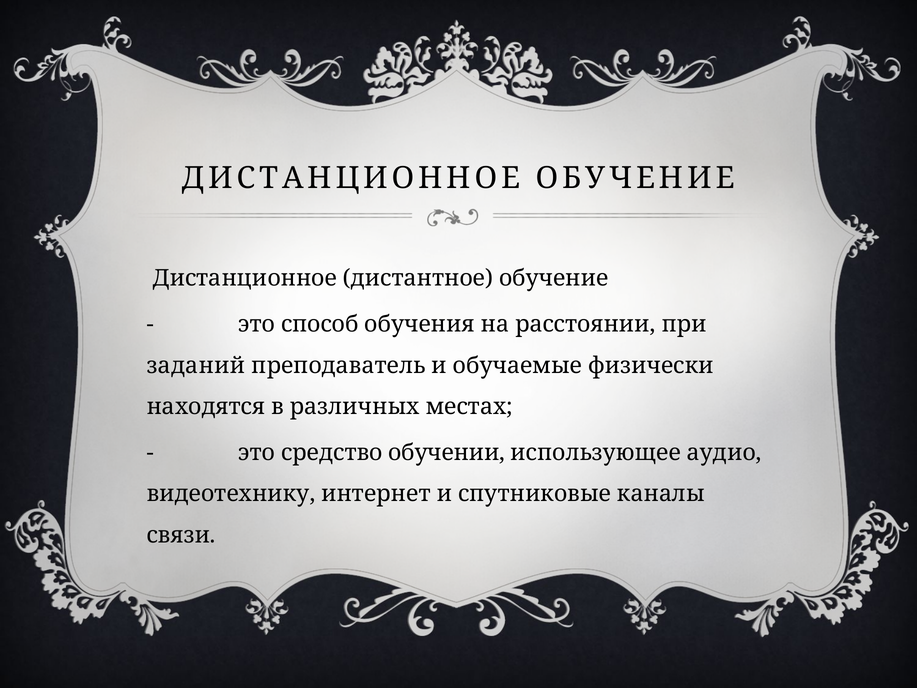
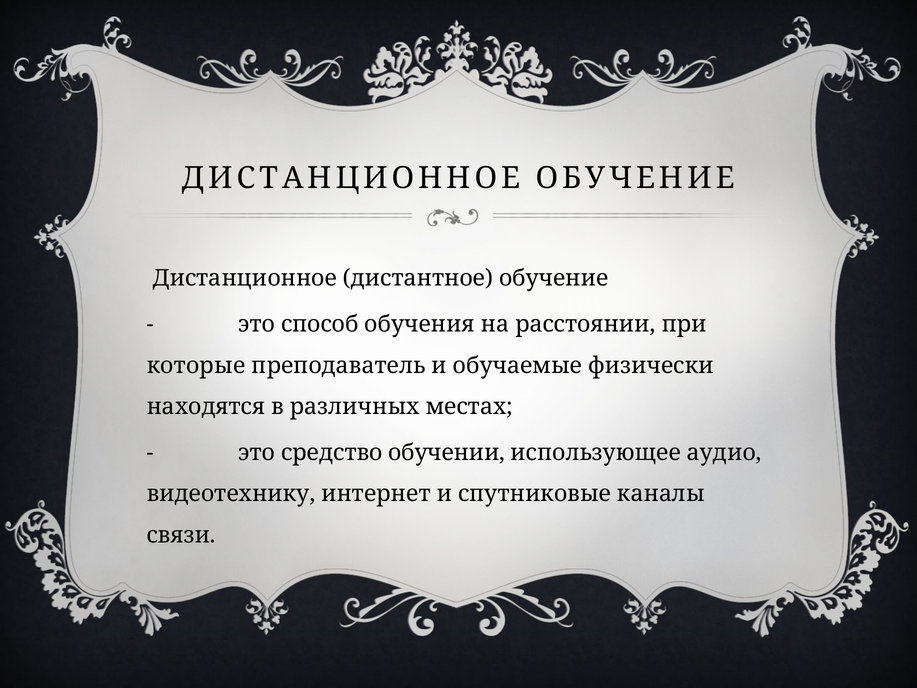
заданий: заданий -> которые
